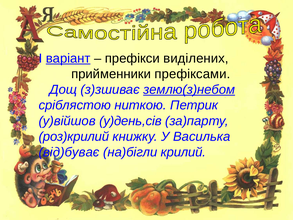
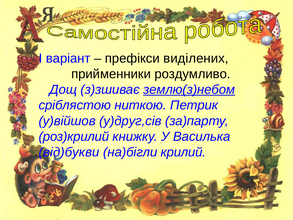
варіант underline: present -> none
префіксами: префіксами -> роздумливо
у)день,сів: у)день,сів -> у)друг,сів
від)буває: від)буває -> від)букви
